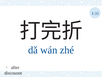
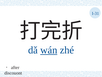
wán underline: none -> present
